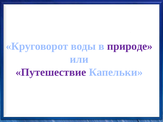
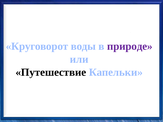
Путешествие colour: purple -> black
